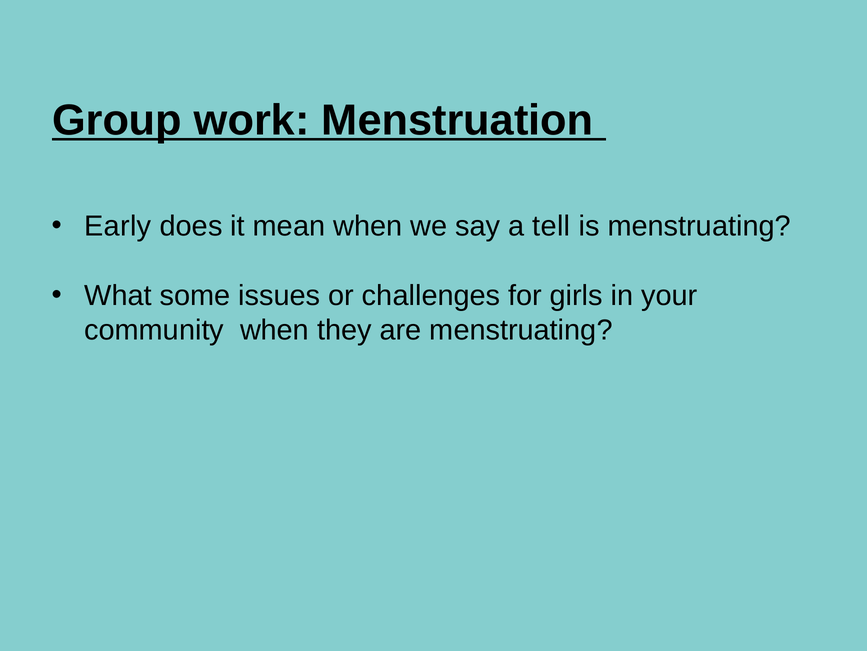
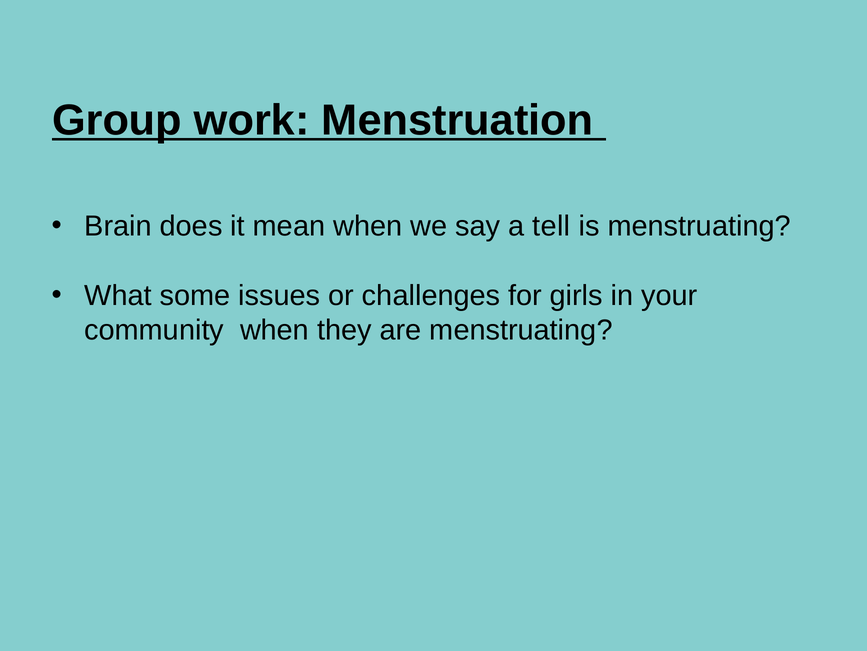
Early: Early -> Brain
